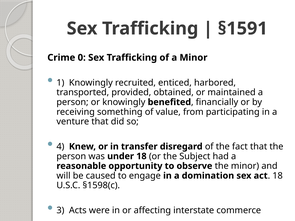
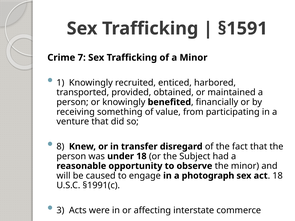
0: 0 -> 7
4: 4 -> 8
domination: domination -> photograph
§1598(c: §1598(c -> §1991(c
